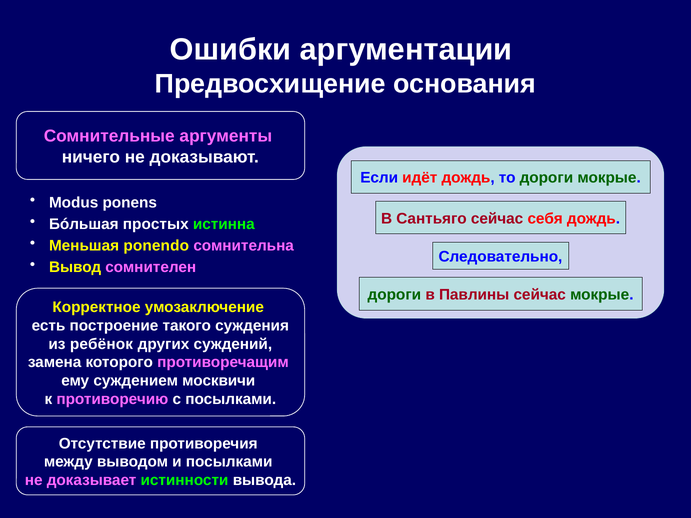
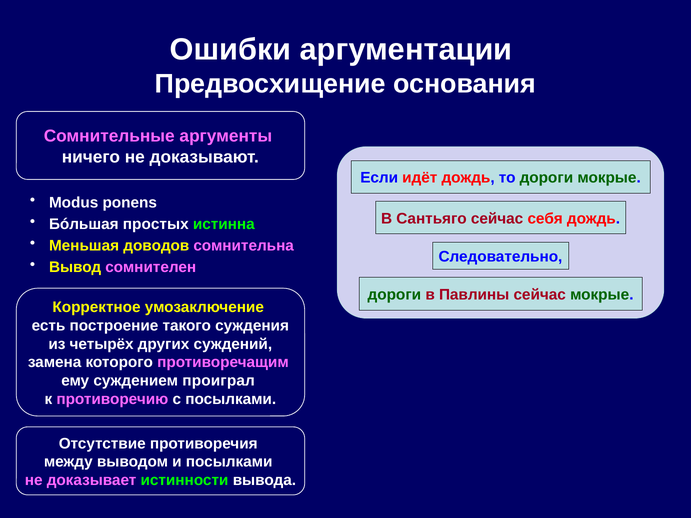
ponendo: ponendo -> доводов
ребёнок: ребёнок -> четырёх
москвичи: москвичи -> проиграл
